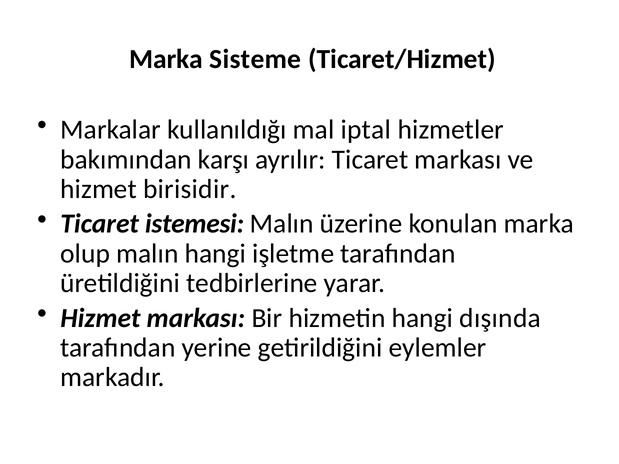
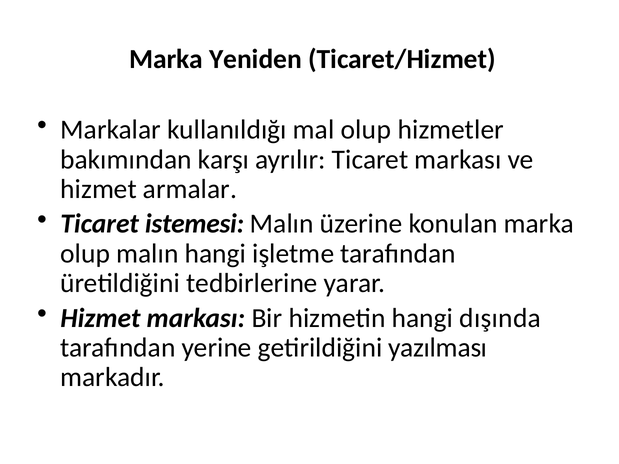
Sisteme: Sisteme -> Yeniden
mal iptal: iptal -> olup
birisidir: birisidir -> armalar
eylemler: eylemler -> yazılması
